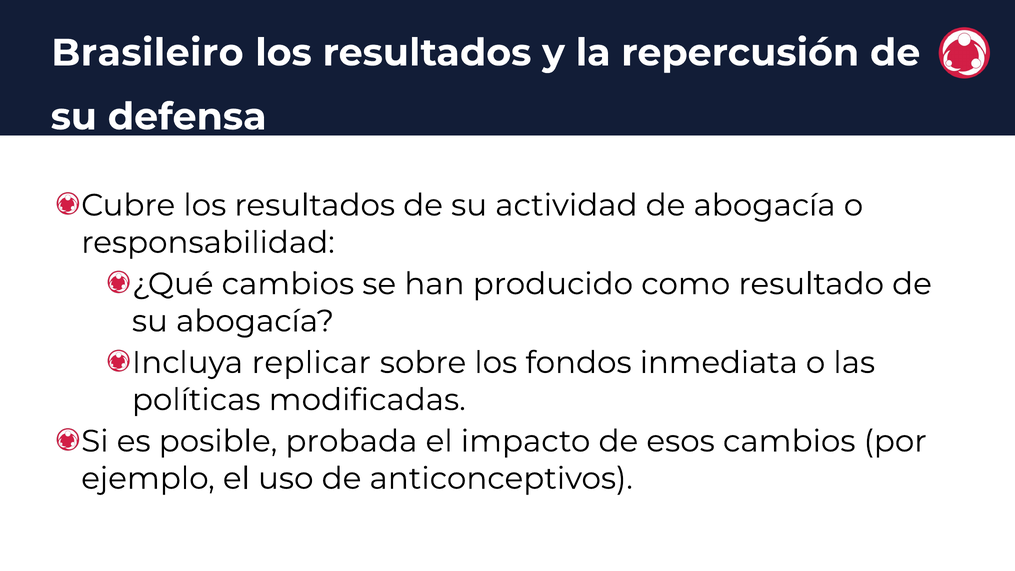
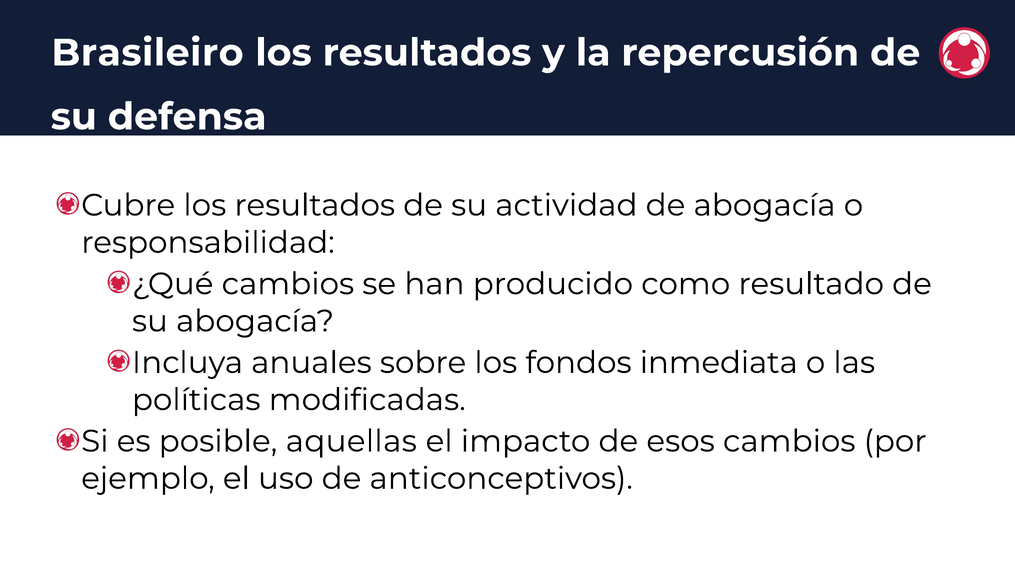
replicar: replicar -> anuales
probada: probada -> aquellas
